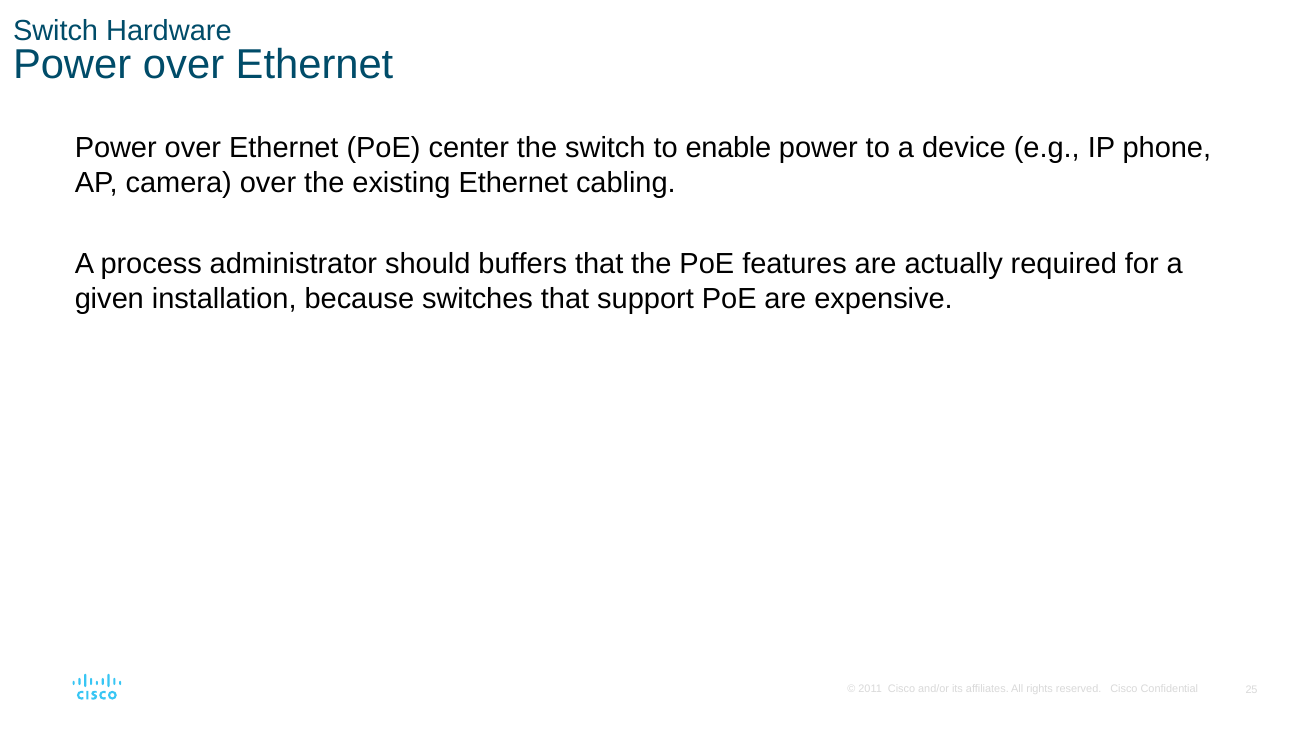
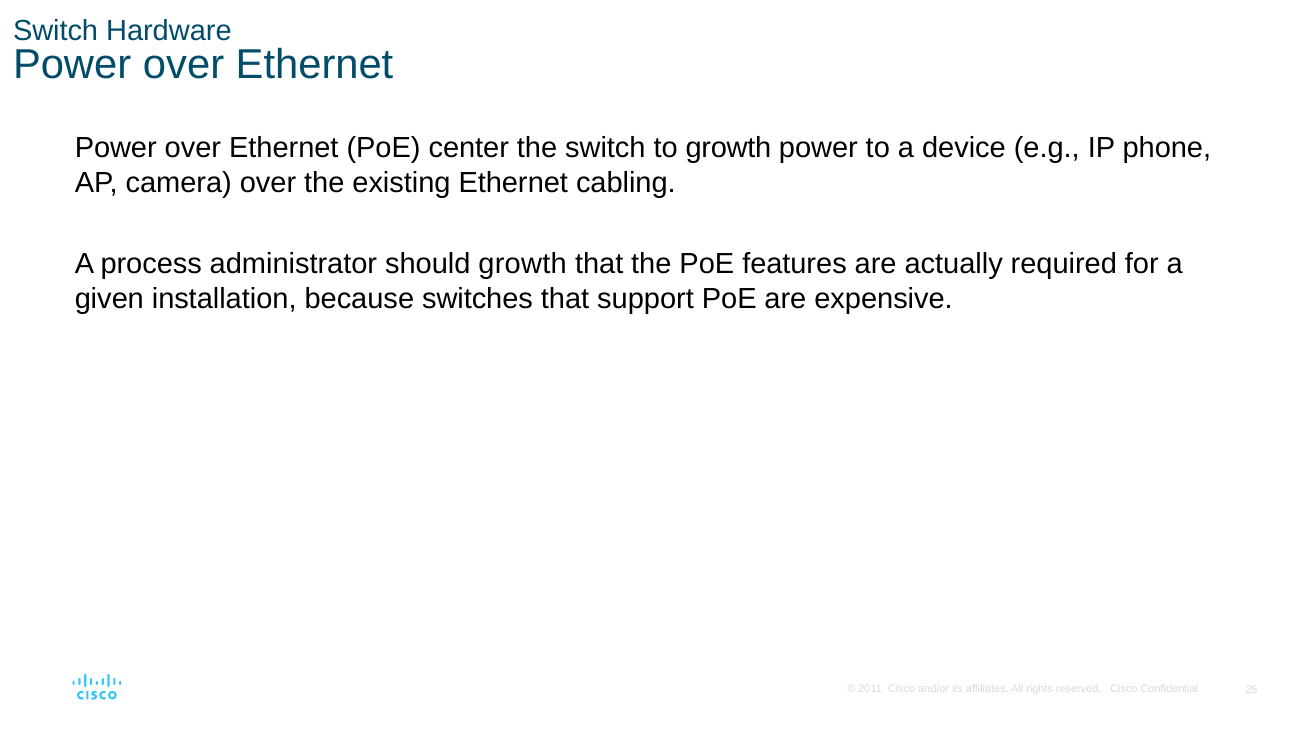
to enable: enable -> growth
should buffers: buffers -> growth
